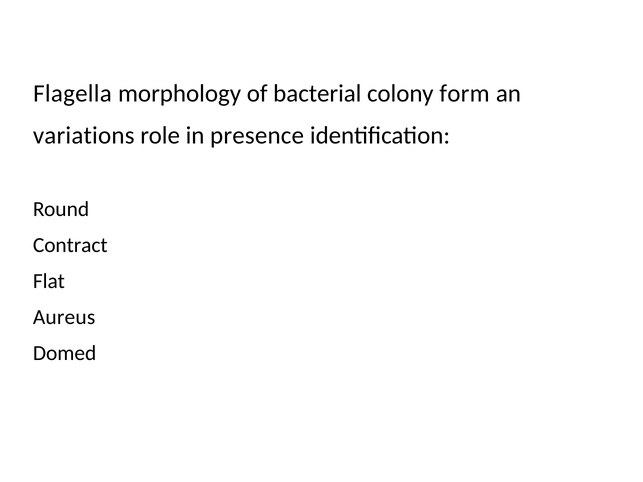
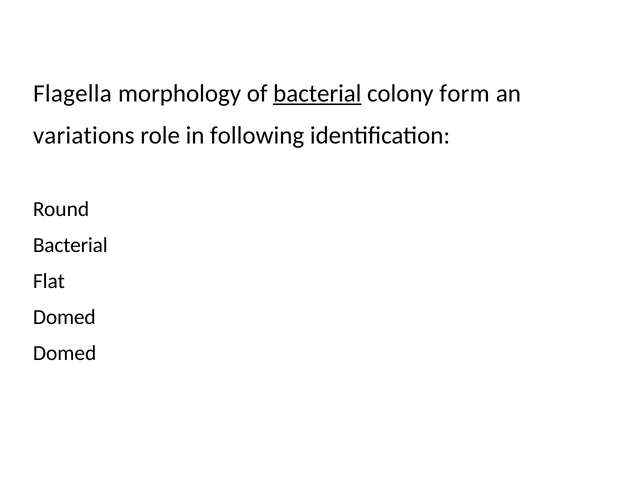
bacterial at (317, 94) underline: none -> present
presence: presence -> following
Contract at (70, 245): Contract -> Bacterial
Aureus at (64, 317): Aureus -> Domed
